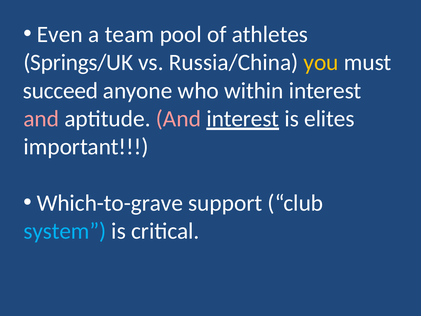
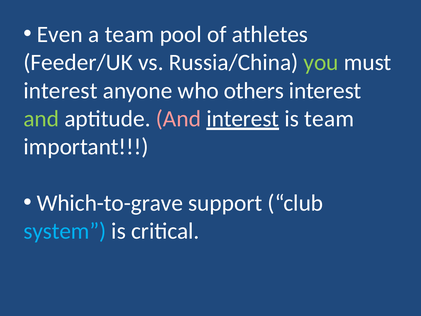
Springs/UK: Springs/UK -> Feeder/UK
you colour: yellow -> light green
succeed at (61, 91): succeed -> interest
within: within -> others
and at (41, 119) colour: pink -> light green
is elites: elites -> team
